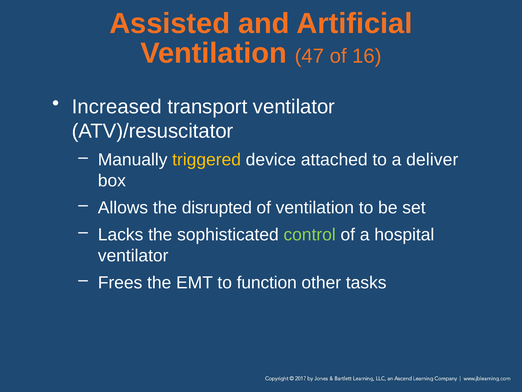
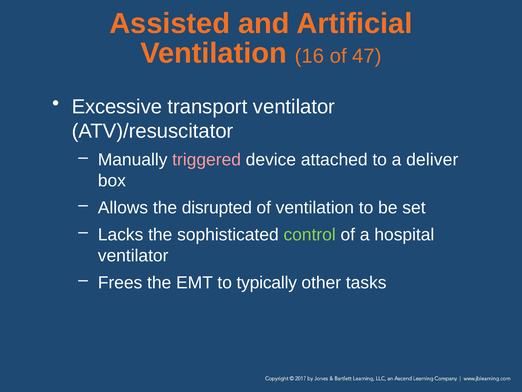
47: 47 -> 16
16: 16 -> 47
Increased: Increased -> Excessive
triggered colour: yellow -> pink
function: function -> typically
